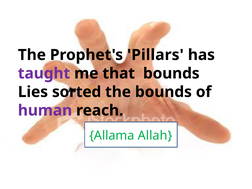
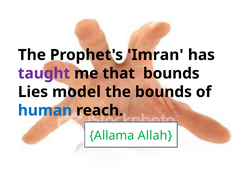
Pillars: Pillars -> Imran
sorted: sorted -> model
human colour: purple -> blue
